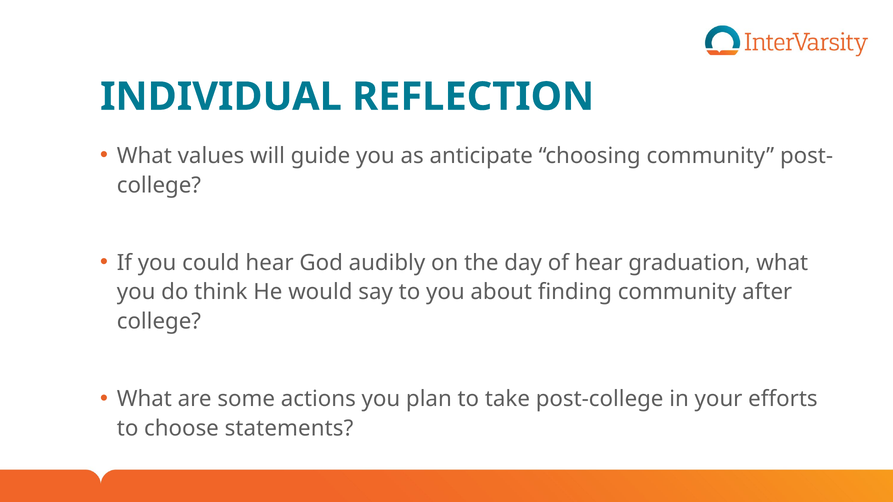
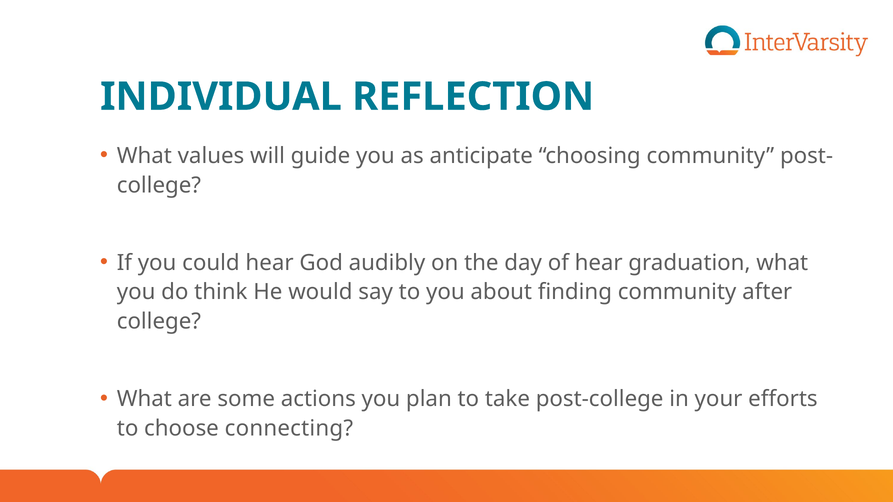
statements: statements -> connecting
